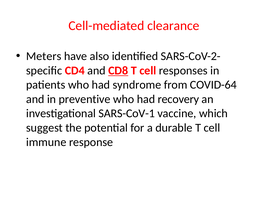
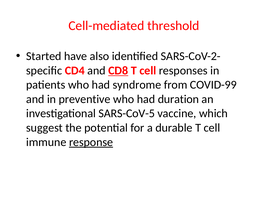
clearance: clearance -> threshold
Meters: Meters -> Started
COVID-64: COVID-64 -> COVID-99
recovery: recovery -> duration
SARS-CoV-1: SARS-CoV-1 -> SARS-CoV-5
response underline: none -> present
